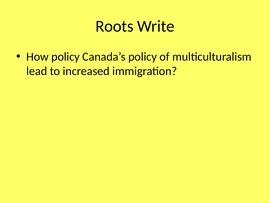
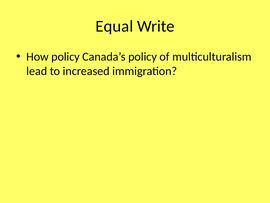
Roots: Roots -> Equal
